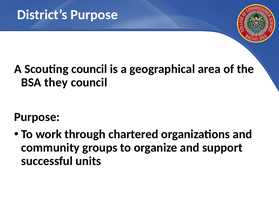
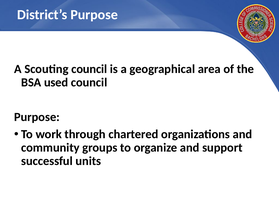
they: they -> used
